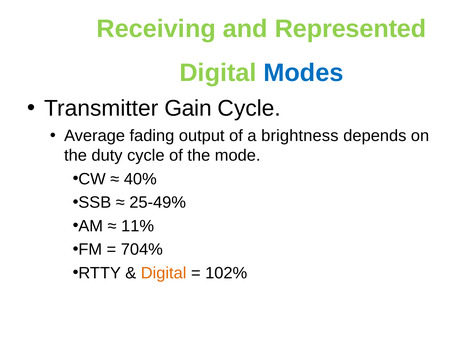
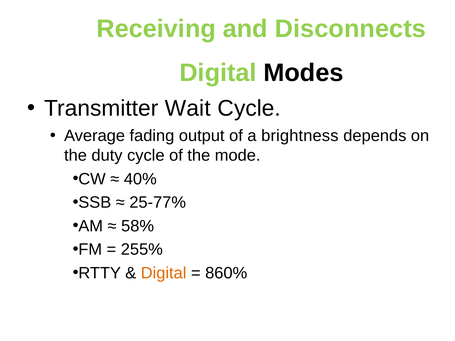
Represented: Represented -> Disconnects
Modes colour: blue -> black
Gain: Gain -> Wait
25-49%: 25-49% -> 25-77%
11%: 11% -> 58%
704%: 704% -> 255%
102%: 102% -> 860%
